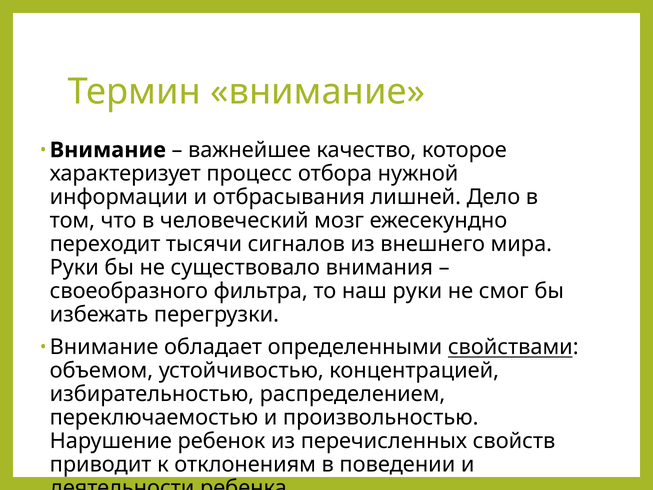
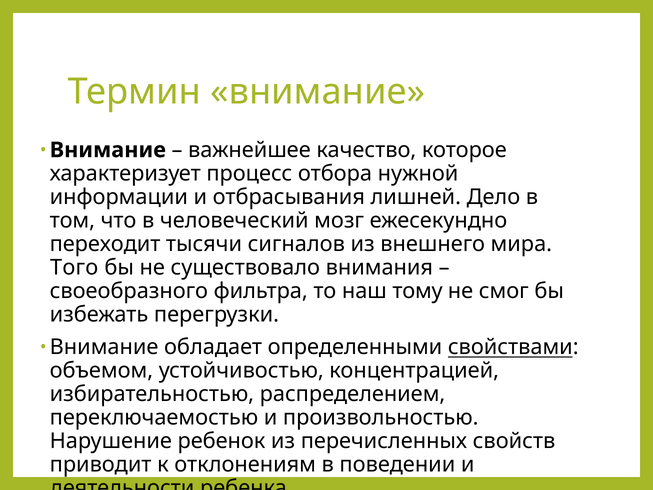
Руки at (74, 267): Руки -> Того
наш руки: руки -> тому
